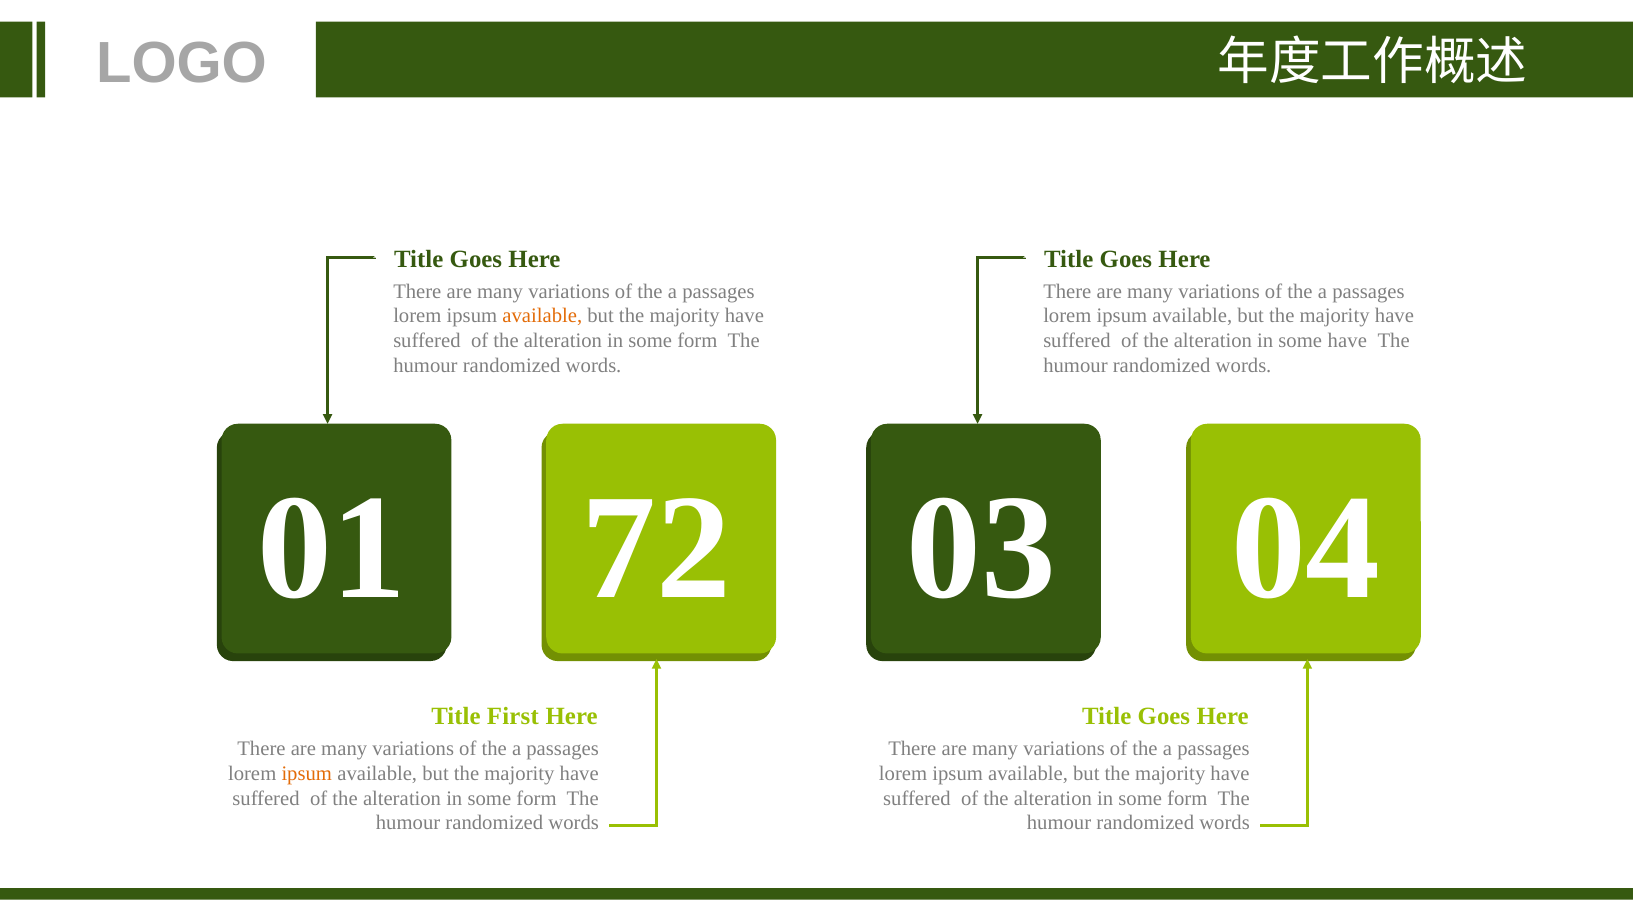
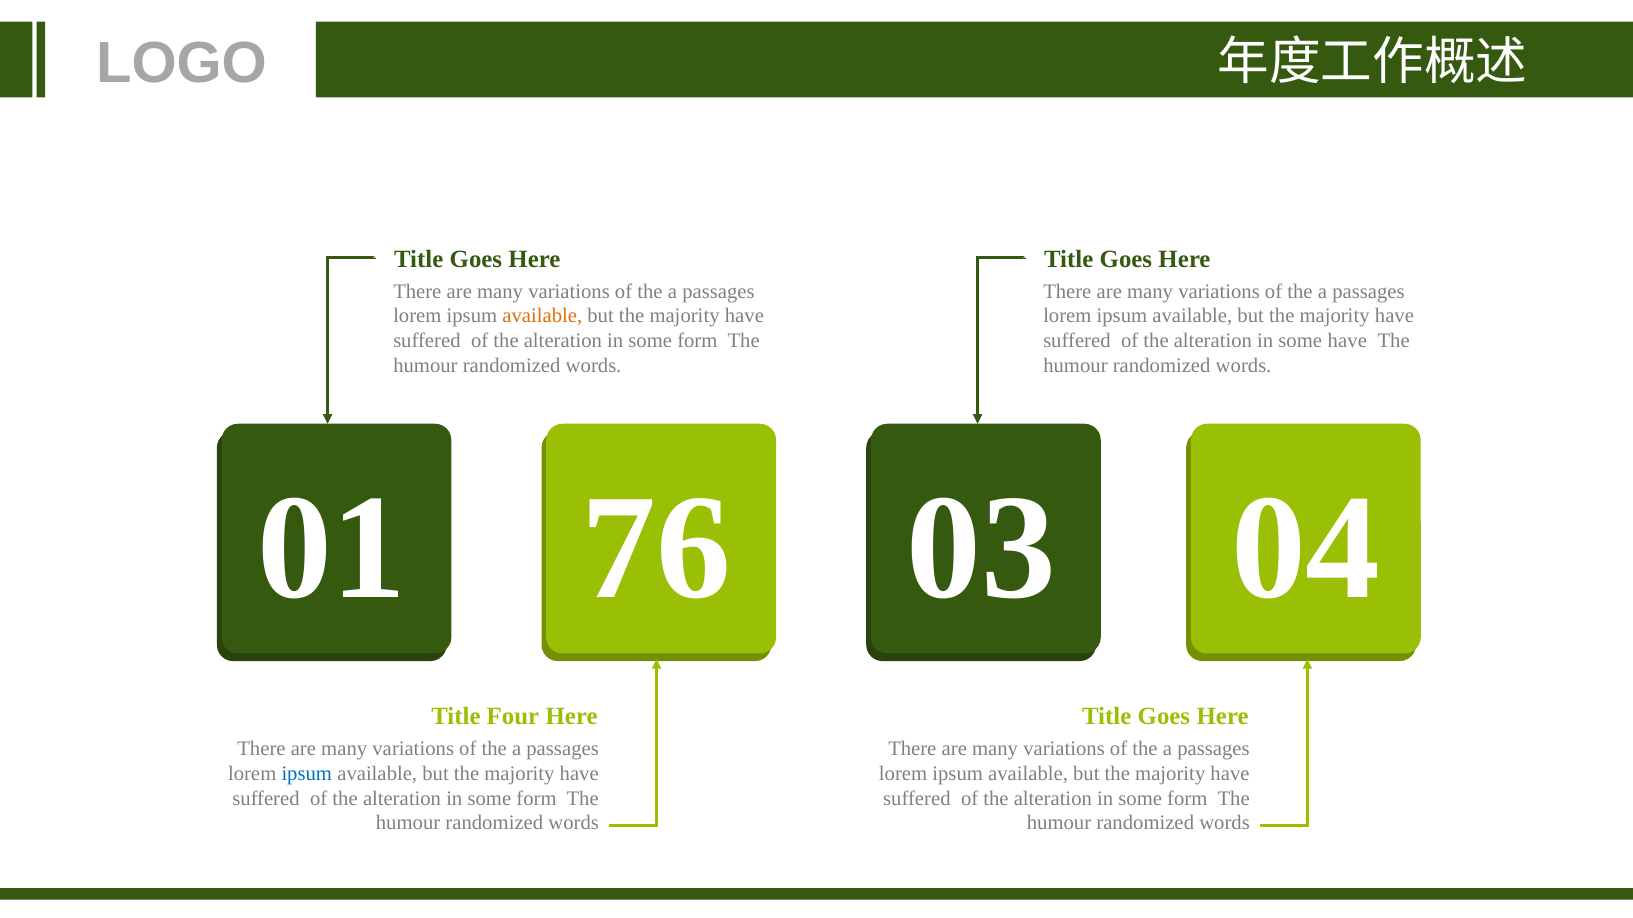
72: 72 -> 76
First: First -> Four
ipsum at (307, 774) colour: orange -> blue
